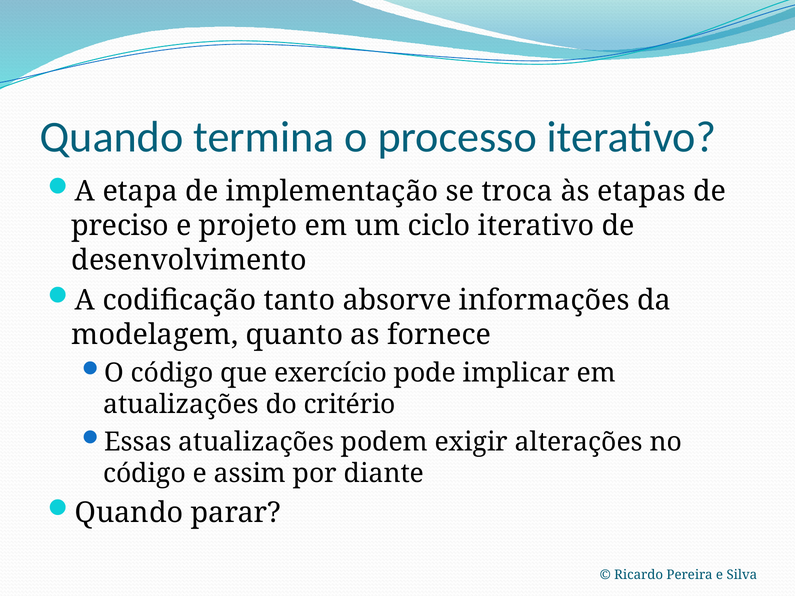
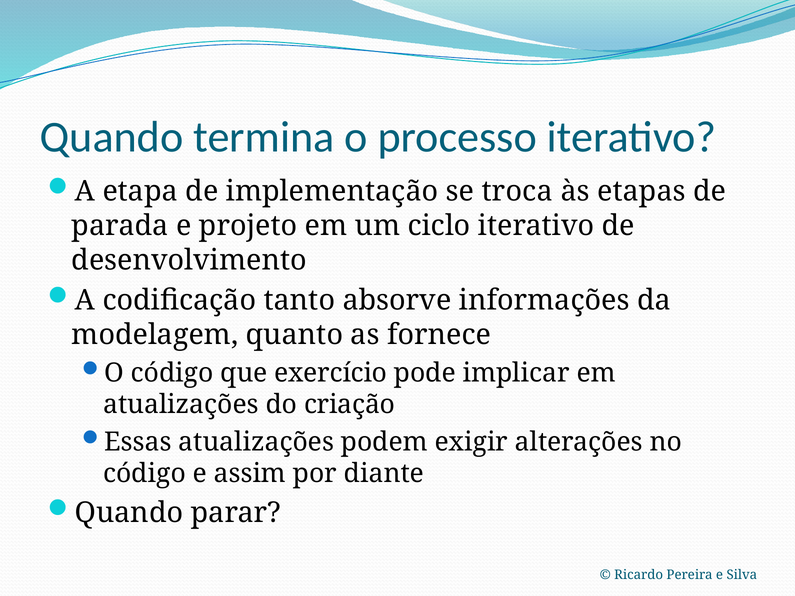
preciso: preciso -> parada
critério: critério -> criação
